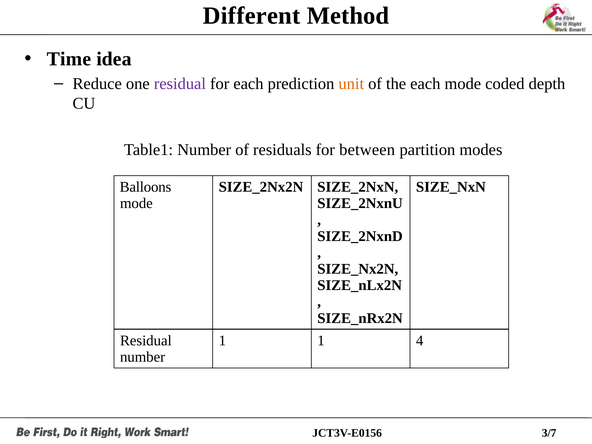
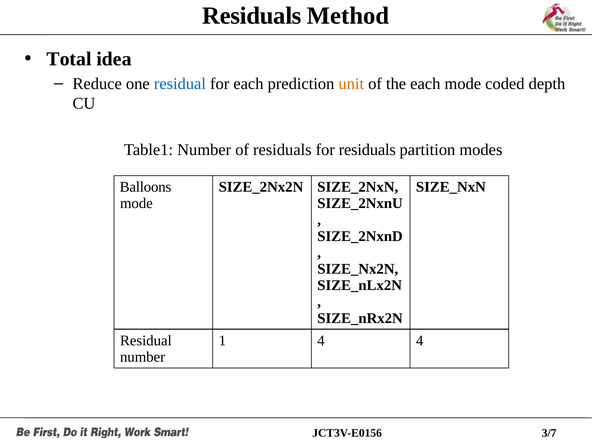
Different at (252, 16): Different -> Residuals
Time: Time -> Total
residual at (180, 84) colour: purple -> blue
for between: between -> residuals
1 1: 1 -> 4
